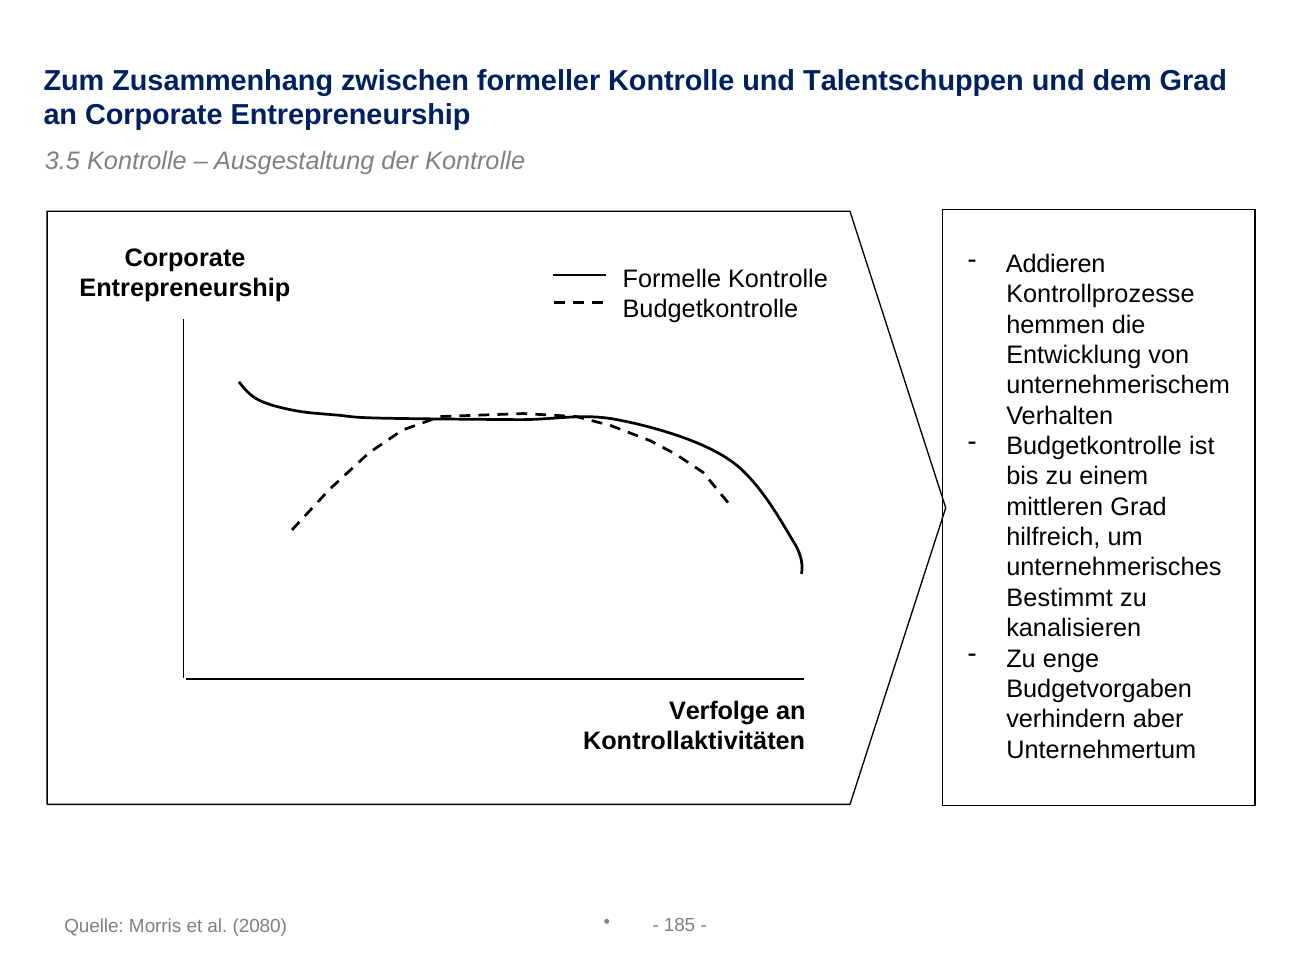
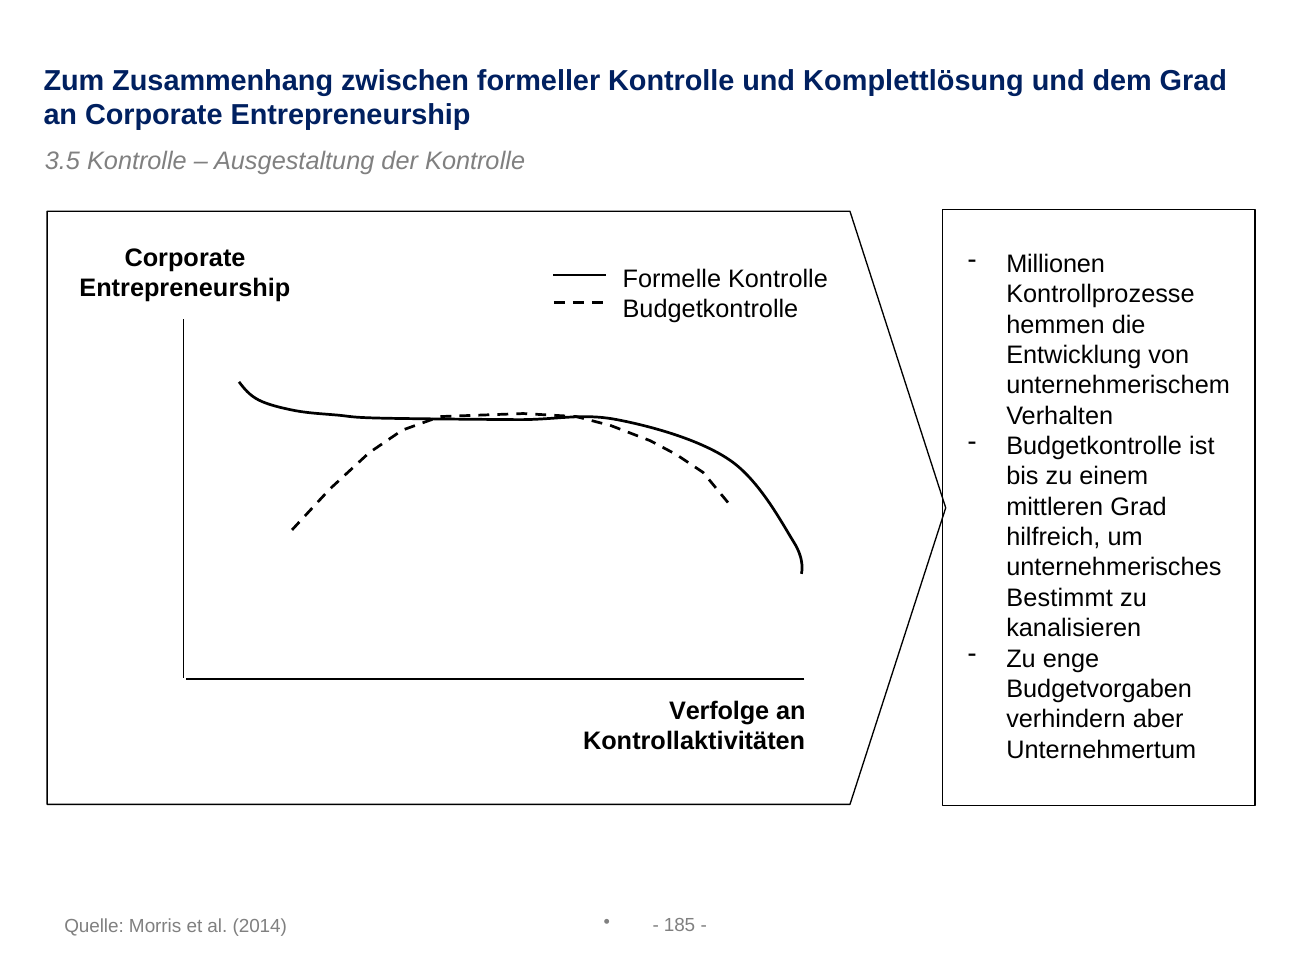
Talentschuppen: Talentschuppen -> Komplettlösung
Addieren: Addieren -> Millionen
2080: 2080 -> 2014
